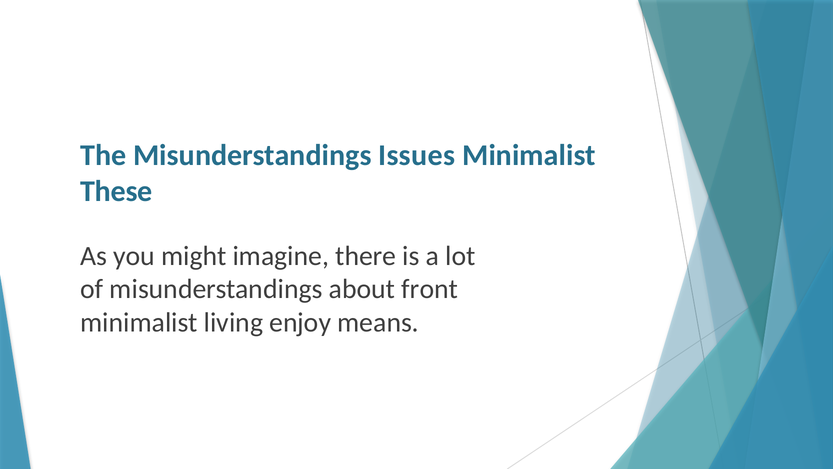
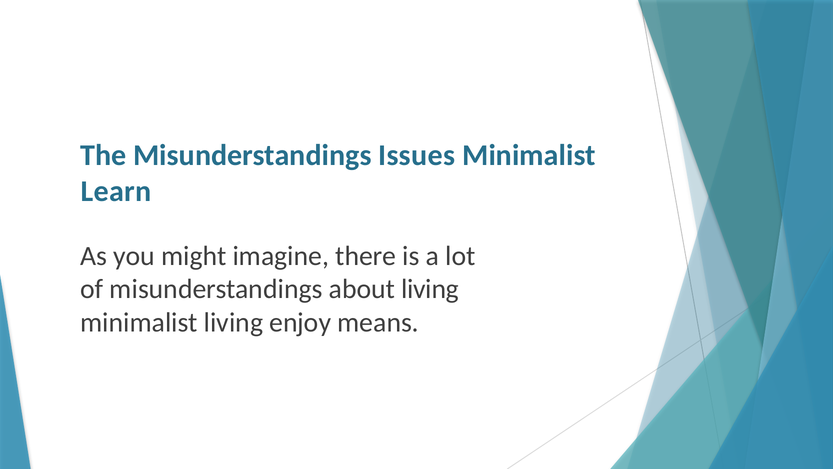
These: These -> Learn
about front: front -> living
